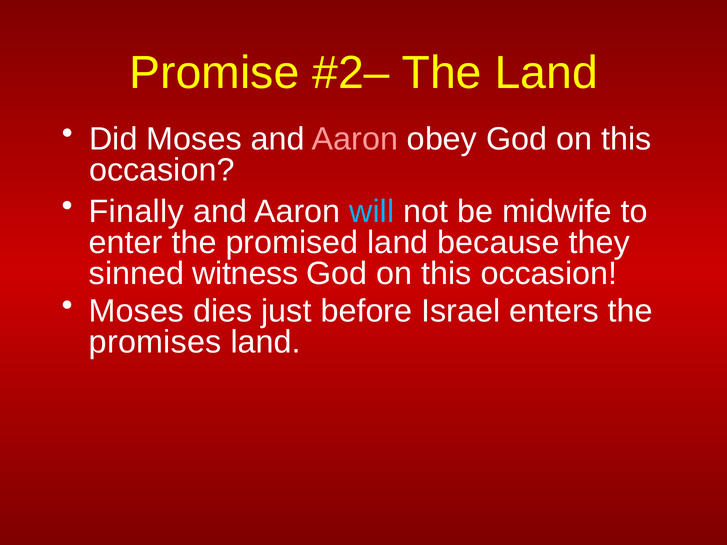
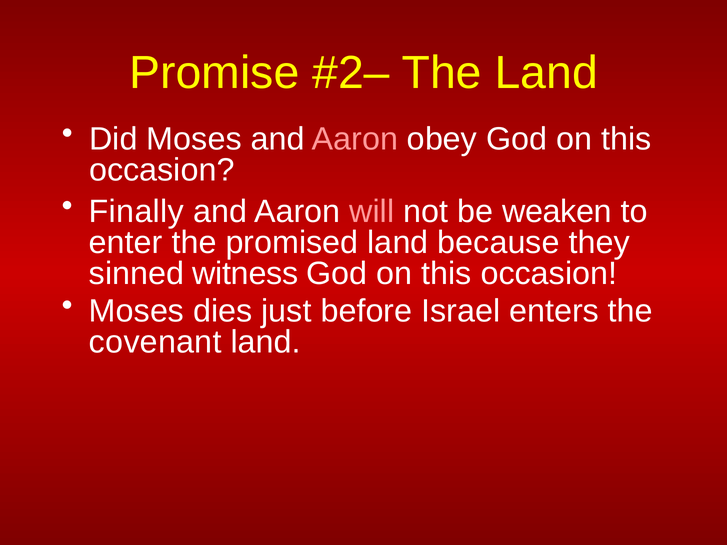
will colour: light blue -> pink
midwife: midwife -> weaken
promises: promises -> covenant
